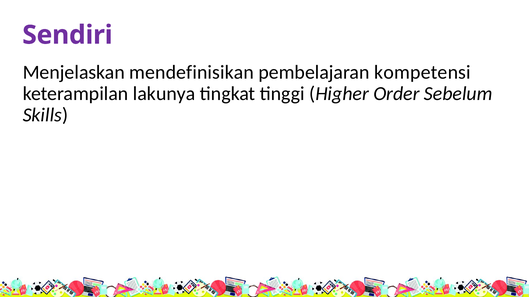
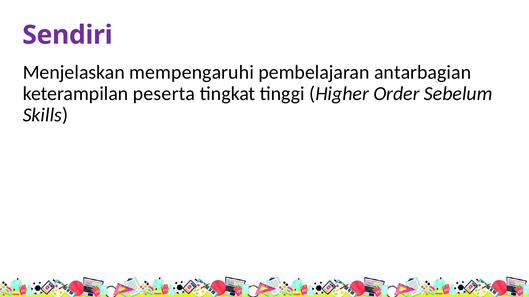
mendefinisikan: mendefinisikan -> mempengaruhi
kompetensi: kompetensi -> antarbagian
lakunya: lakunya -> peserta
